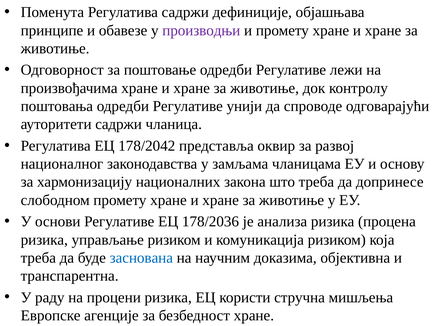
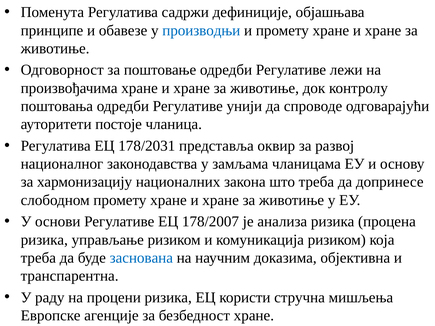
производњи colour: purple -> blue
ауторитети садржи: садржи -> постоје
178/2042: 178/2042 -> 178/2031
178/2036: 178/2036 -> 178/2007
